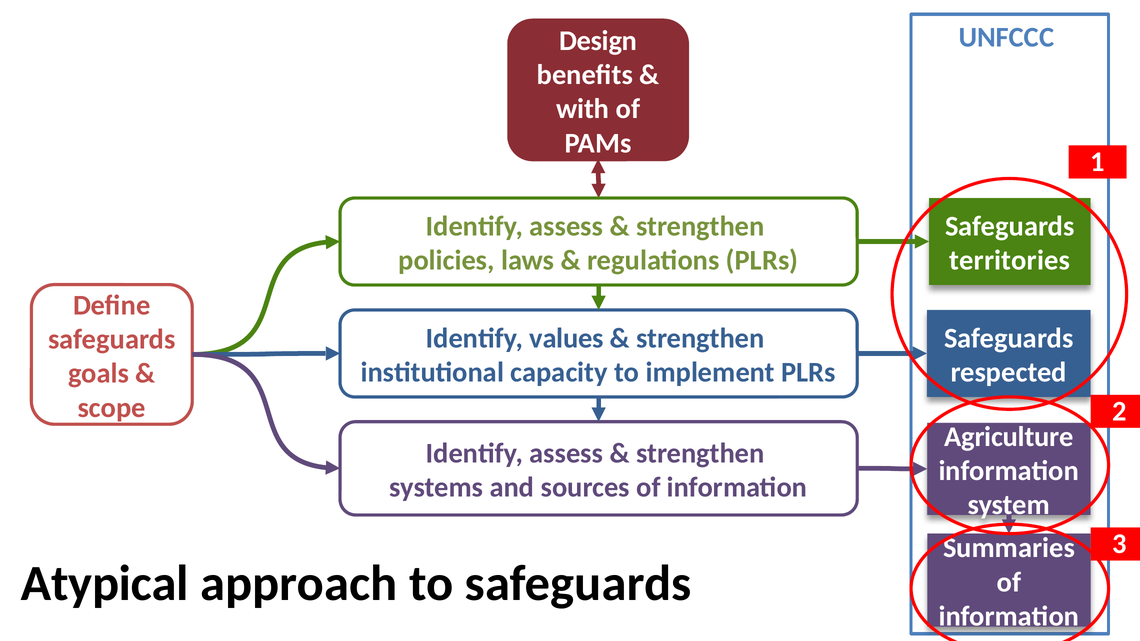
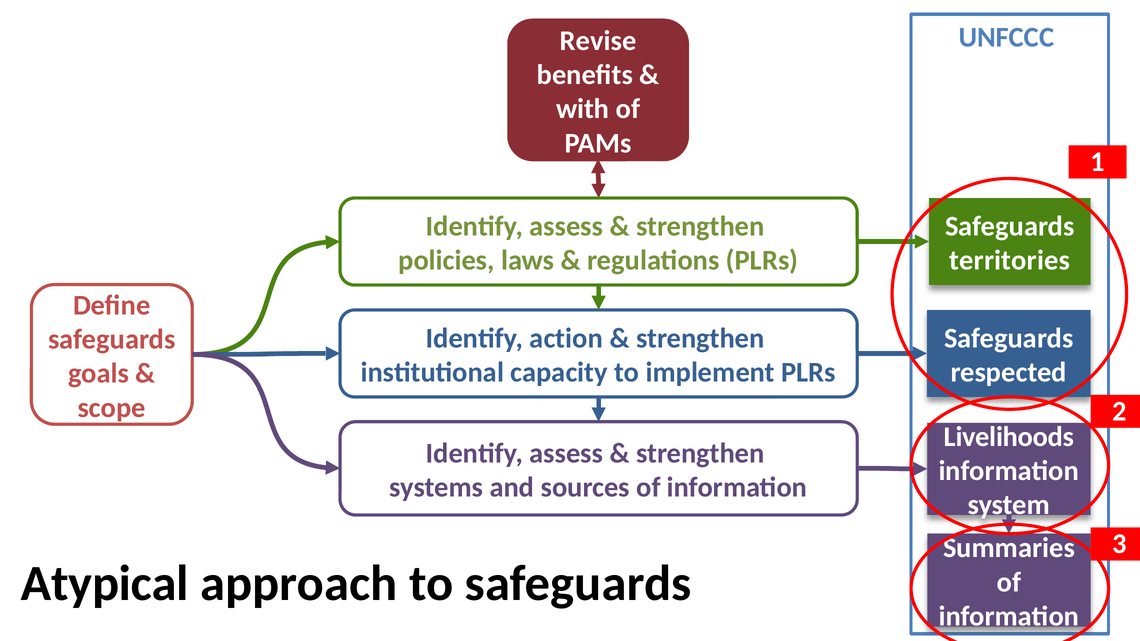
Design: Design -> Revise
values: values -> action
Agriculture: Agriculture -> Livelihoods
